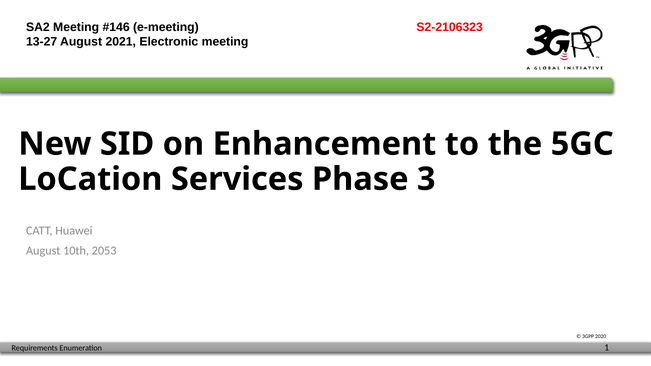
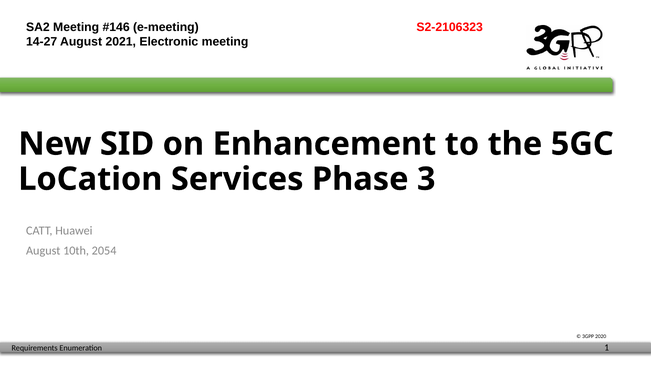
13-27: 13-27 -> 14-27
2053: 2053 -> 2054
